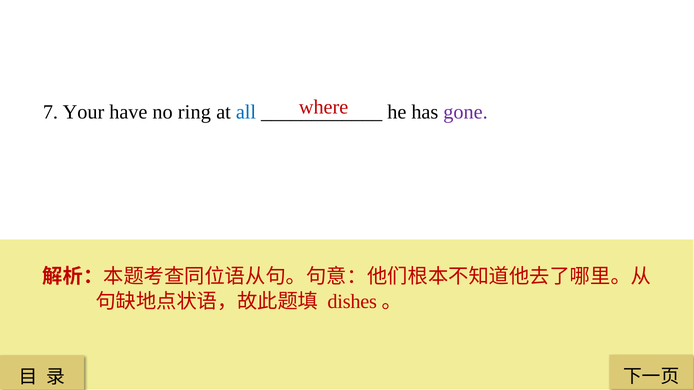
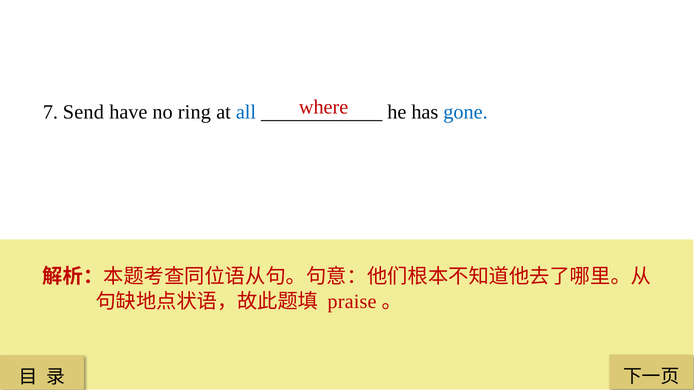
Your: Your -> Send
gone colour: purple -> blue
dishes: dishes -> praise
